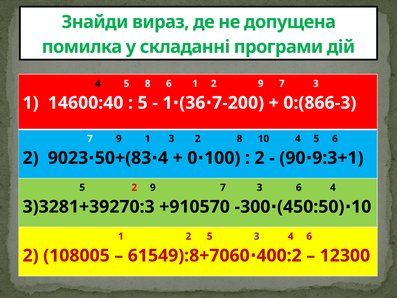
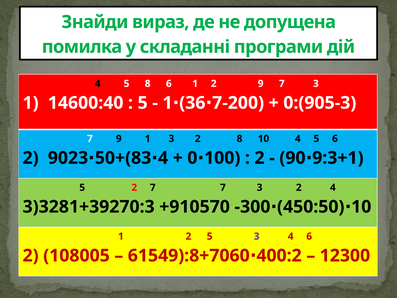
0:(866-3: 0:(866-3 -> 0:(905-3
5 2 9: 9 -> 7
7 3 6: 6 -> 2
